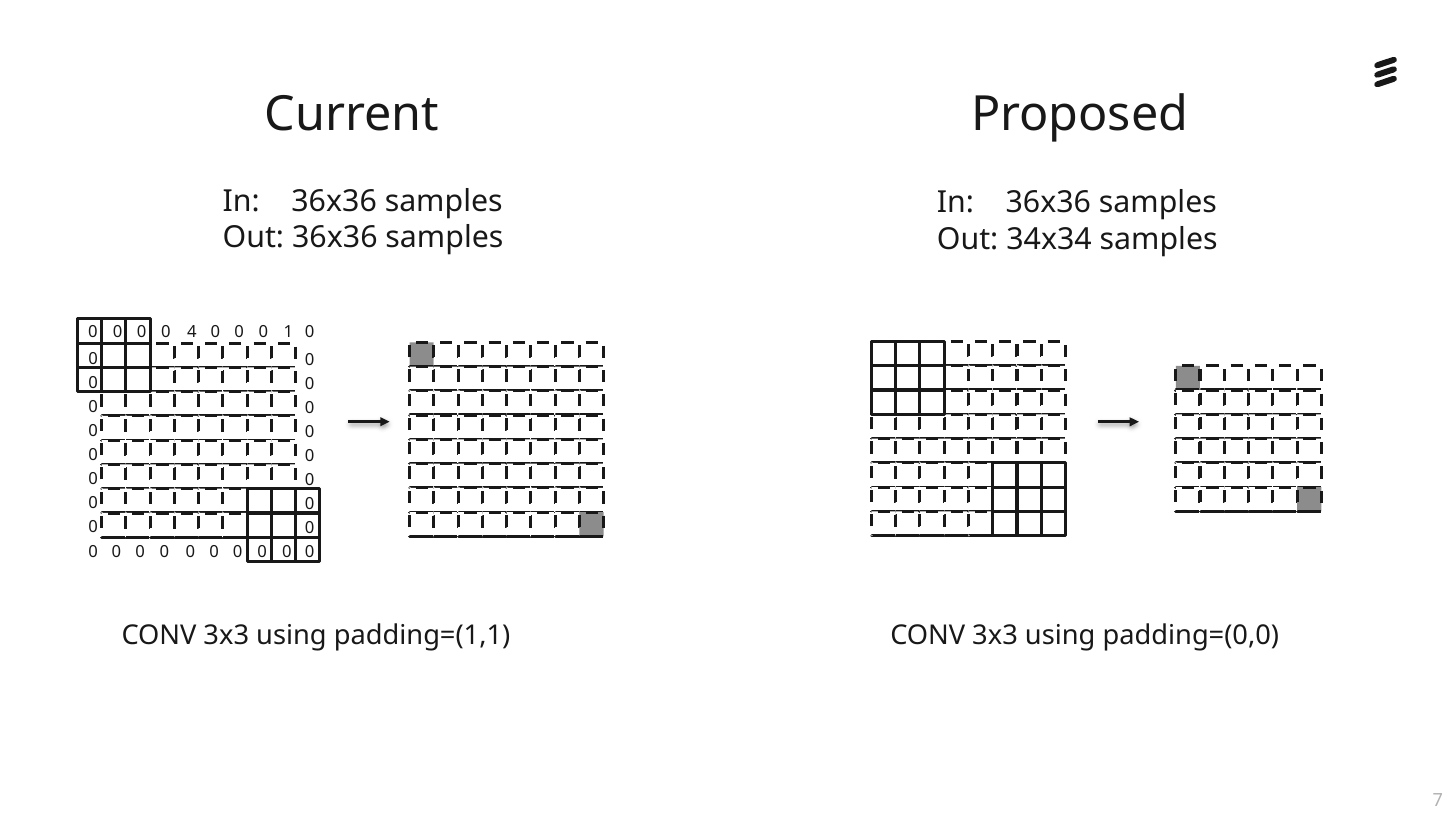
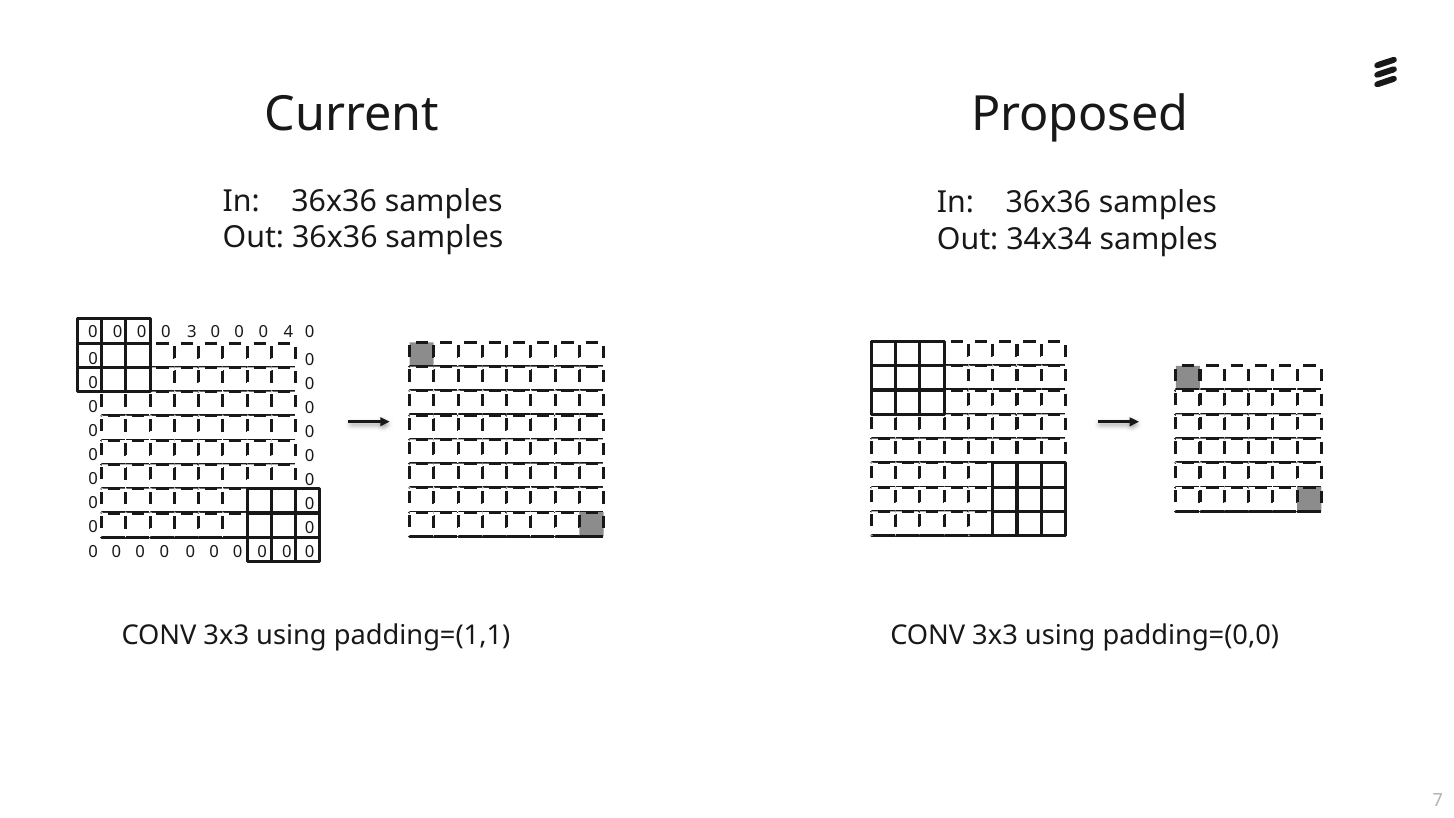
4: 4 -> 3
1: 1 -> 4
